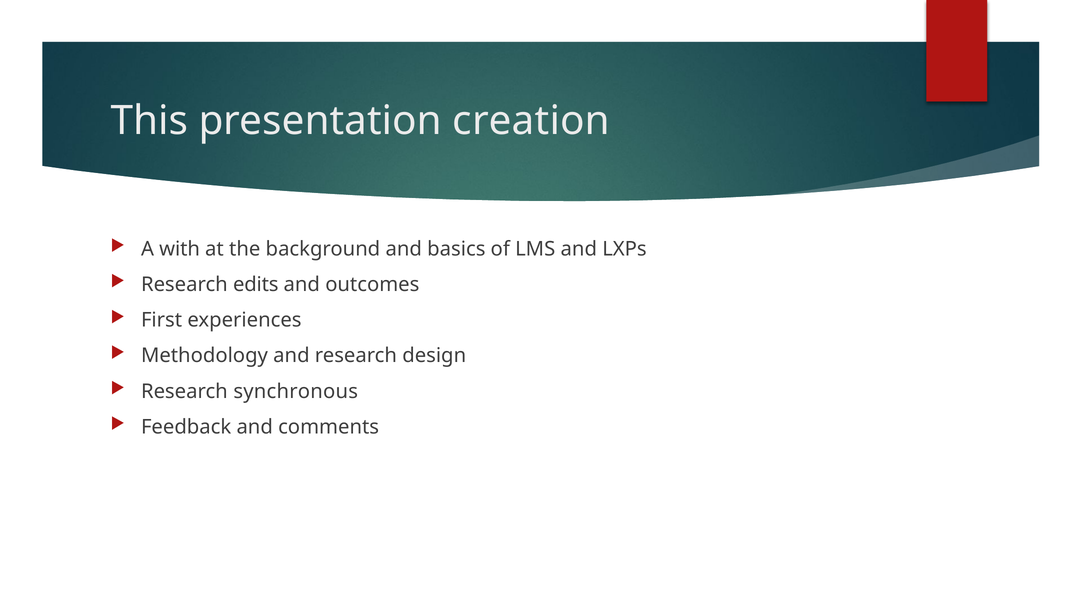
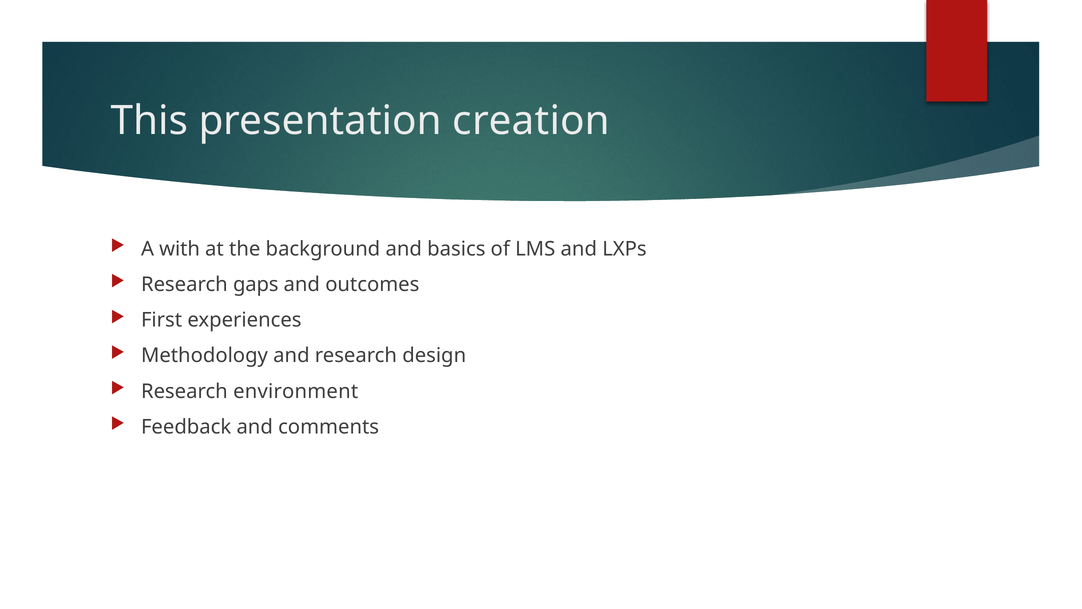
edits: edits -> gaps
synchronous: synchronous -> environment
